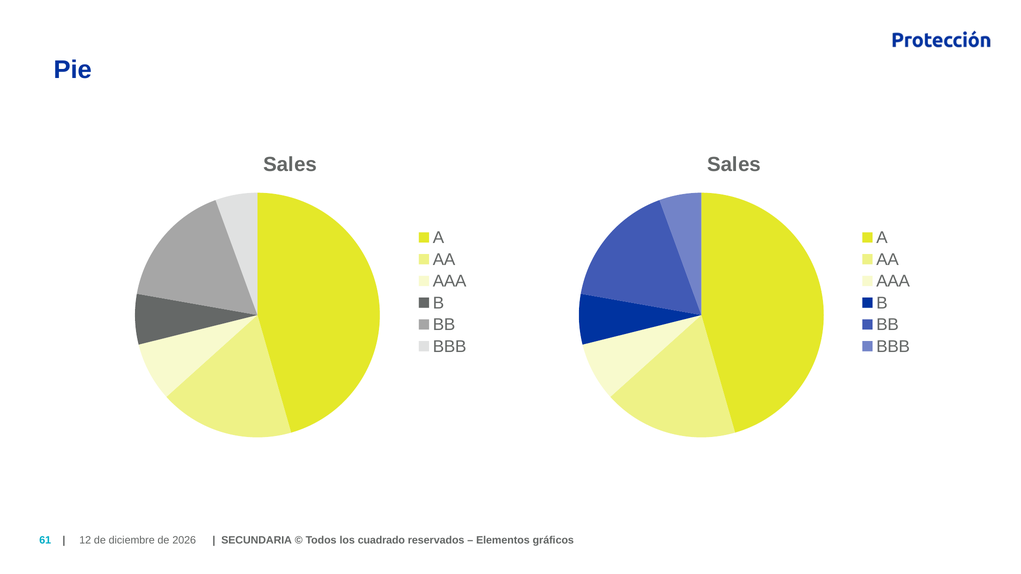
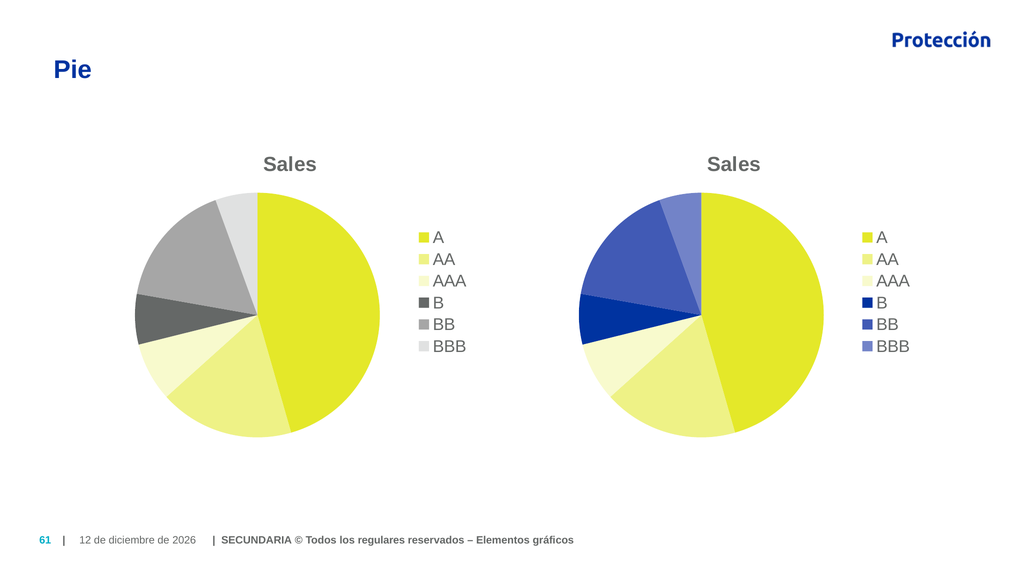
cuadrado: cuadrado -> regulares
